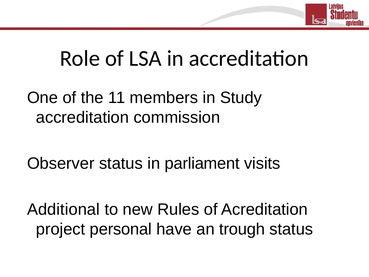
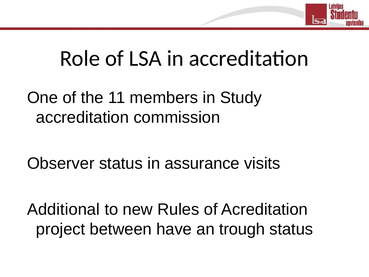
parliament: parliament -> assurance
personal: personal -> between
